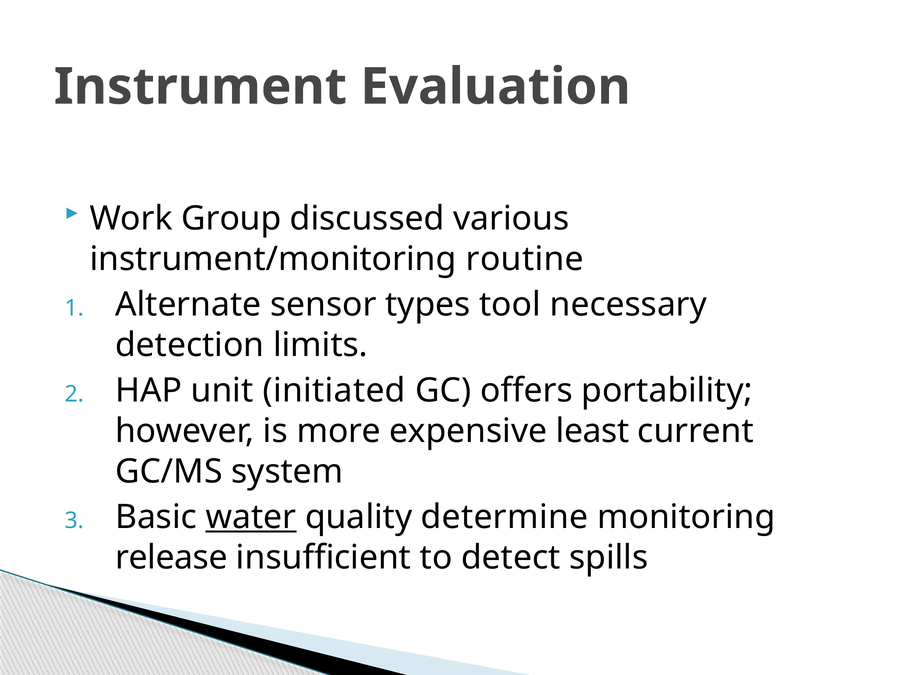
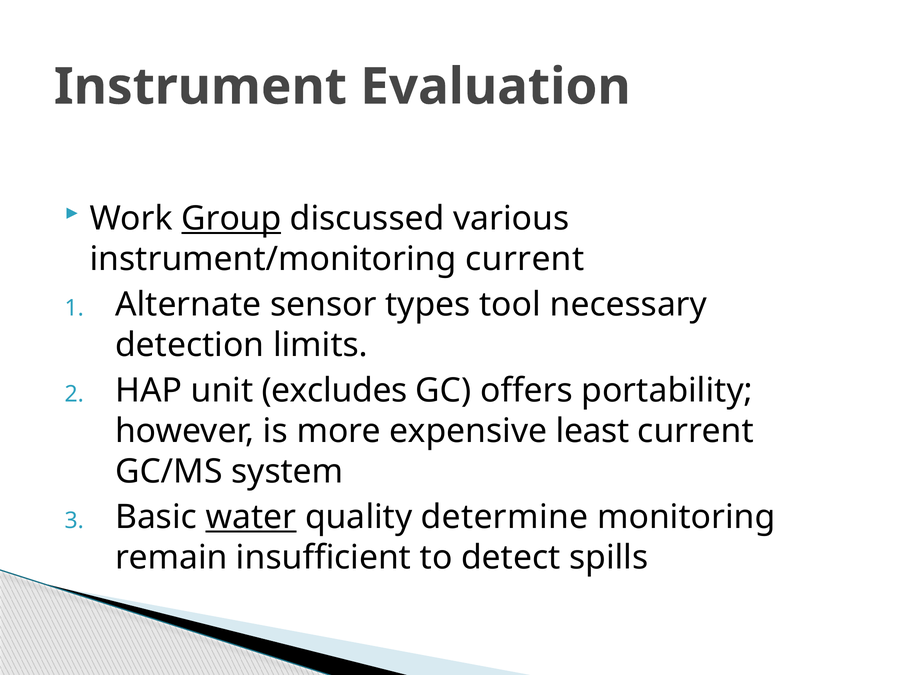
Group underline: none -> present
instrument/monitoring routine: routine -> current
initiated: initiated -> excludes
release: release -> remain
